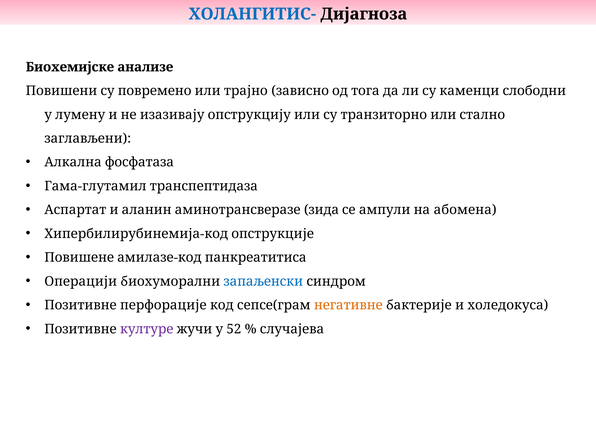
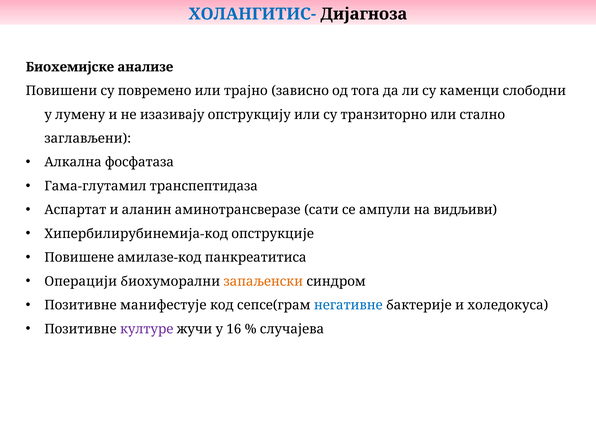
зида: зида -> сати
абомена: абомена -> видљиви
запаљенски colour: blue -> orange
перфорације: перфорације -> манифестује
негативне colour: orange -> blue
52: 52 -> 16
